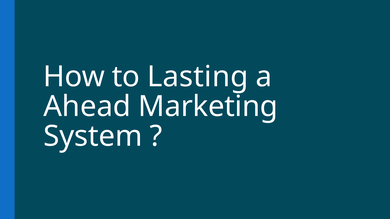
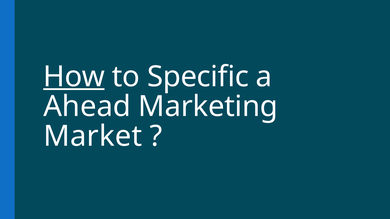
How underline: none -> present
Lasting: Lasting -> Specific
System: System -> Market
